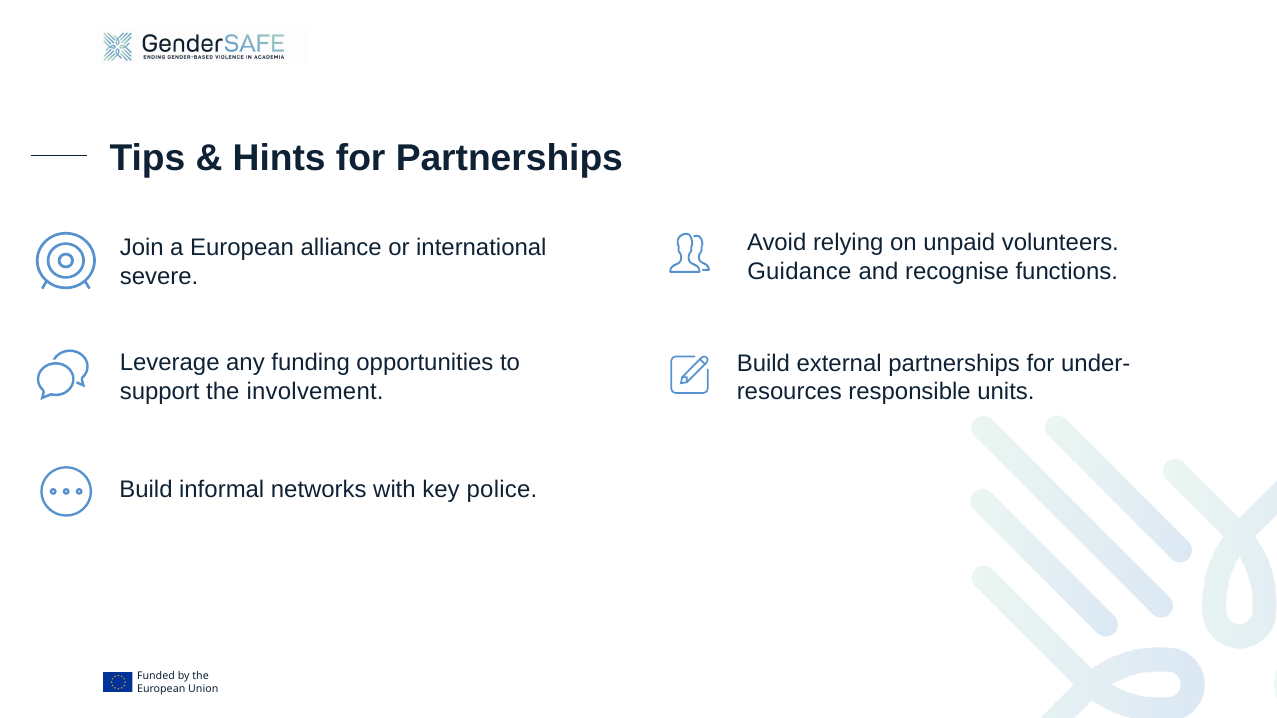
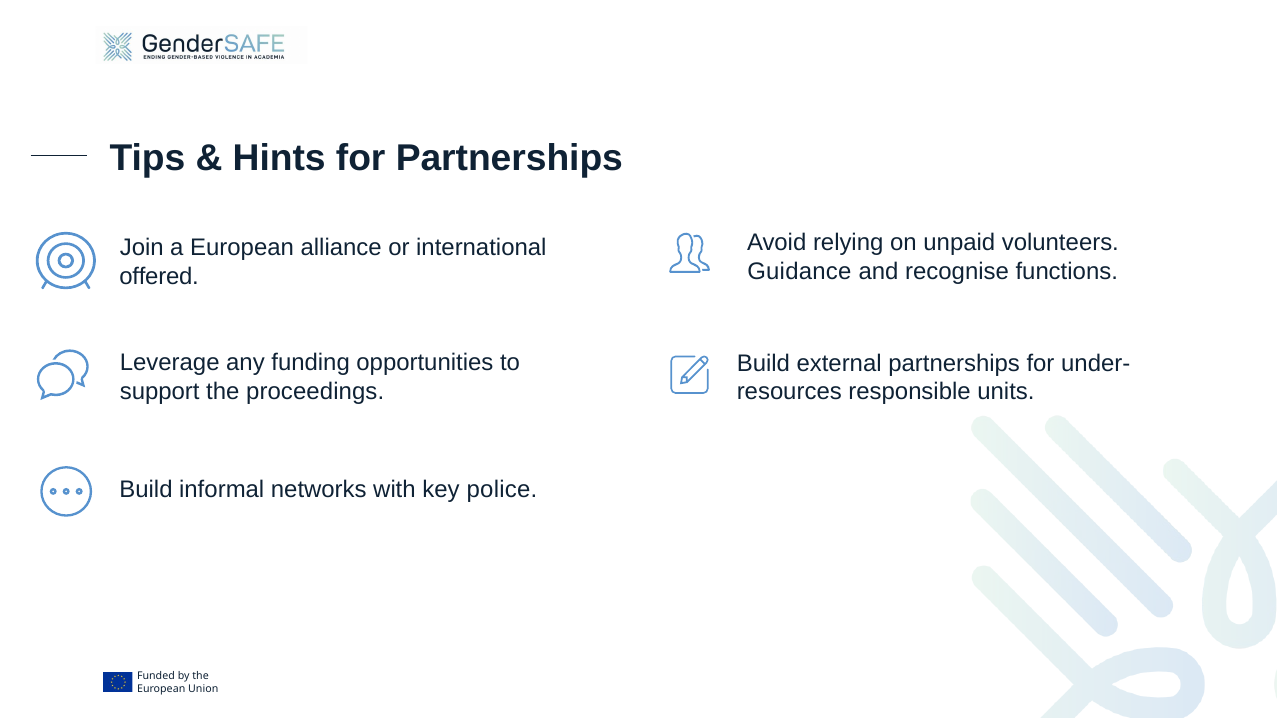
severe: severe -> offered
involvement: involvement -> proceedings
